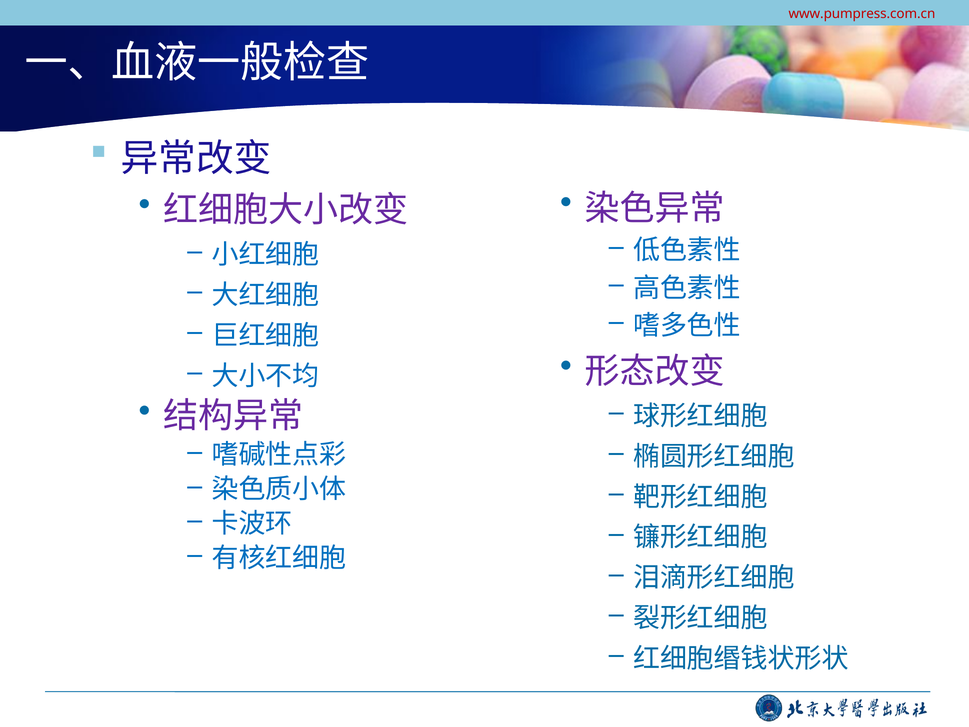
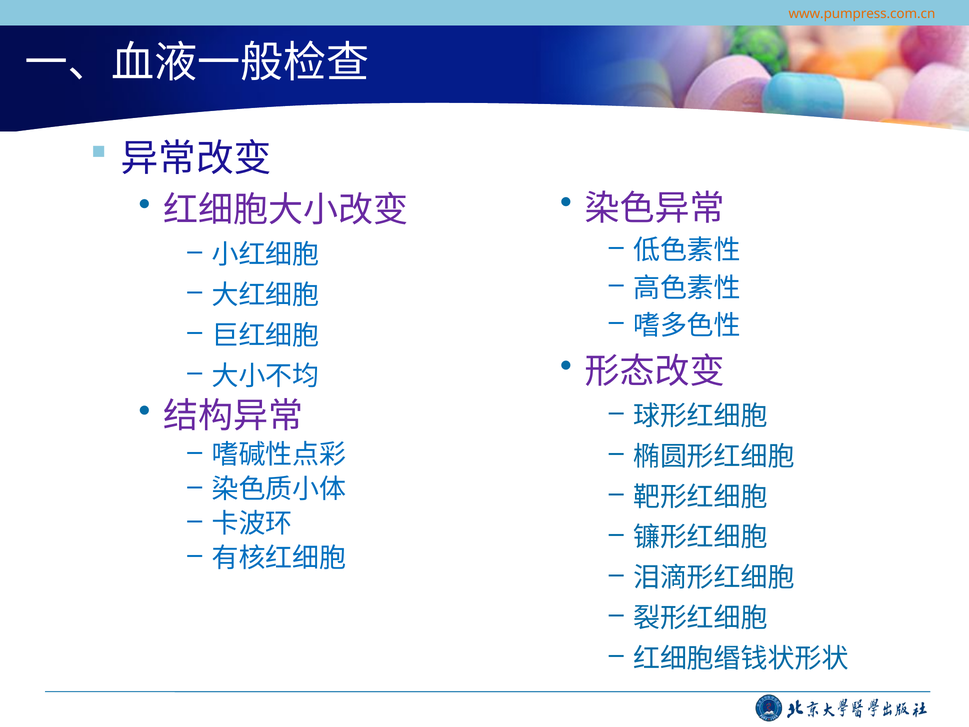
www.pumpress.com.cn colour: red -> orange
